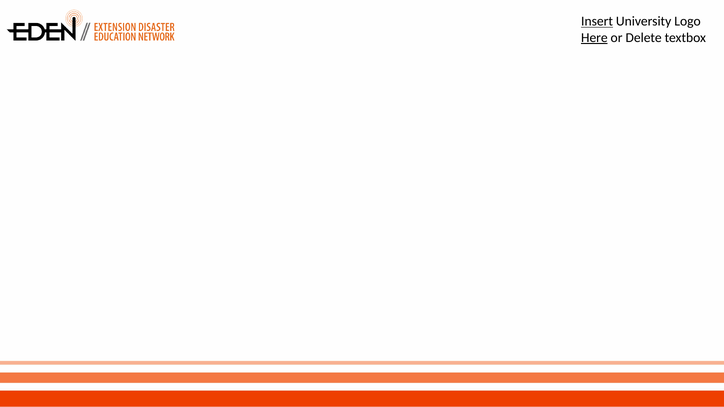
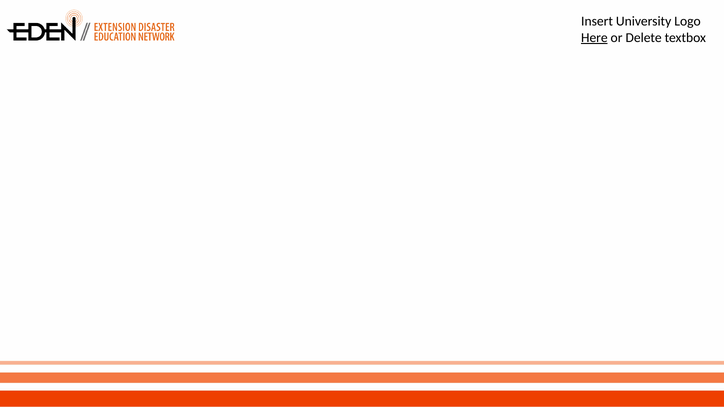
Insert underline: present -> none
